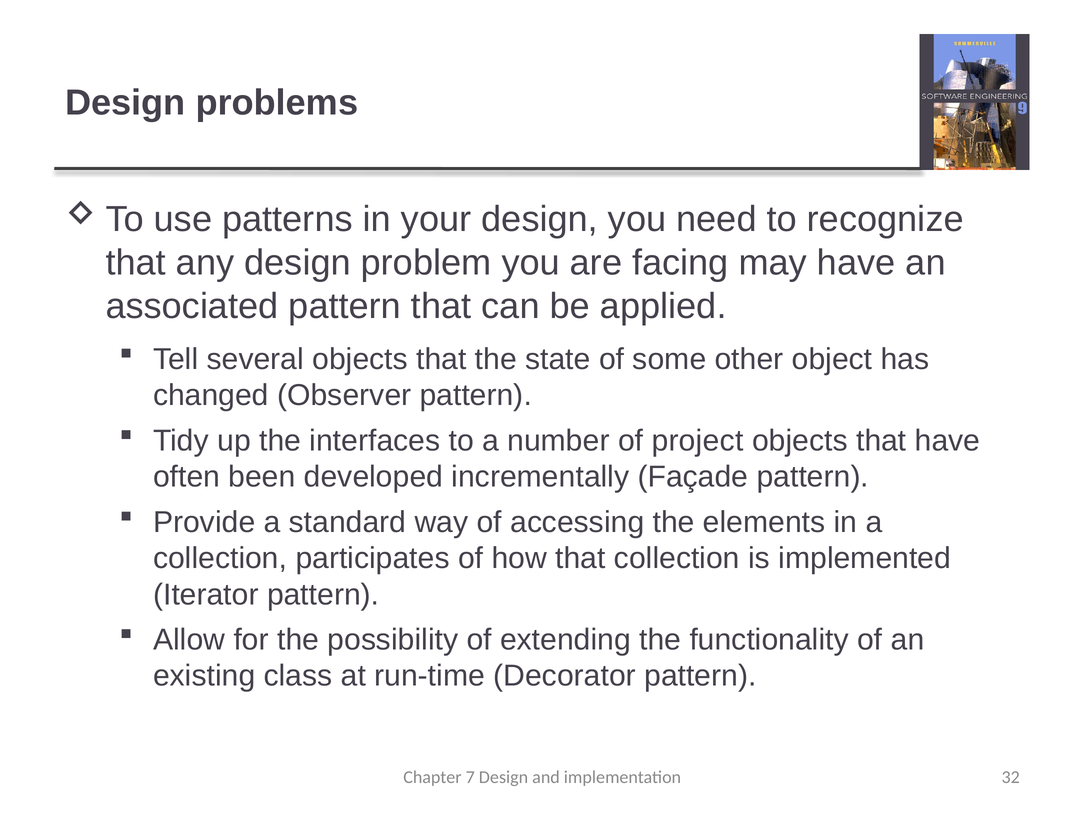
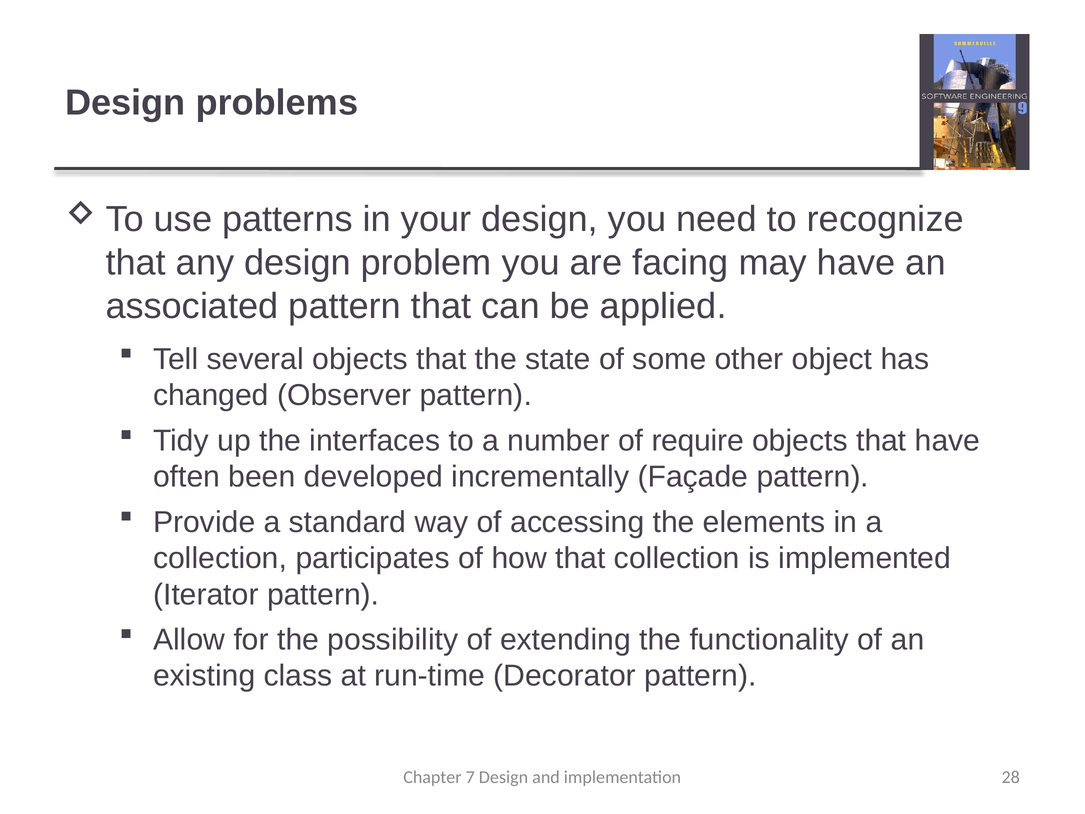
project: project -> require
32: 32 -> 28
